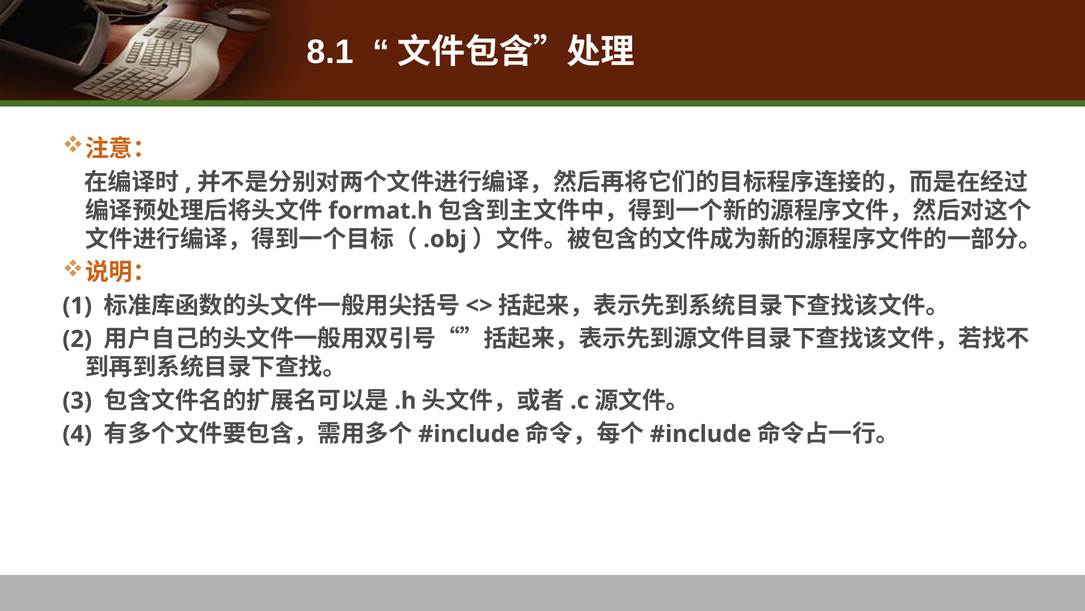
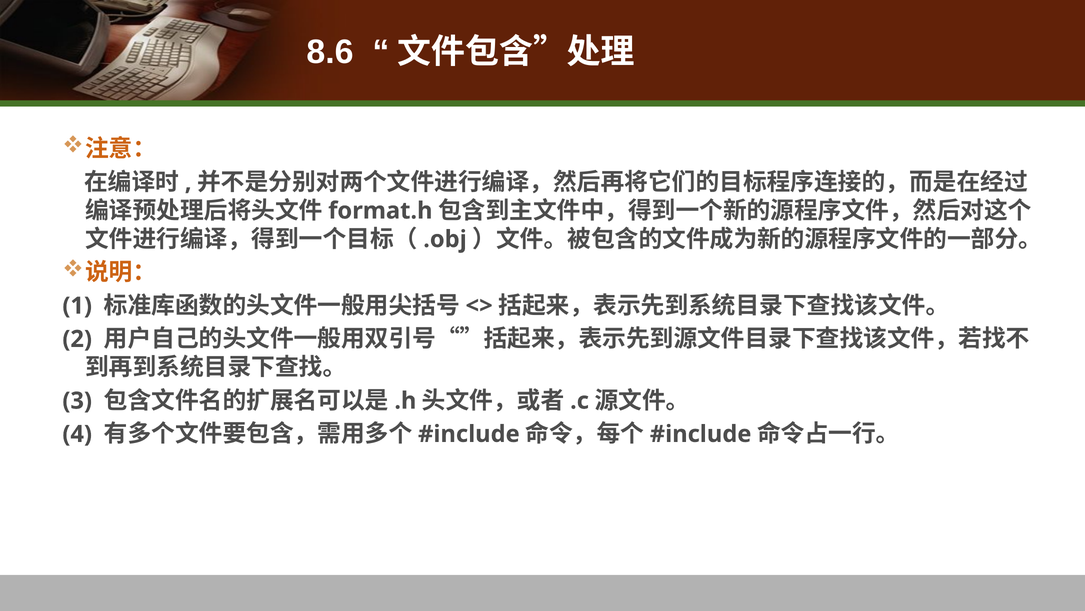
8.1: 8.1 -> 8.6
